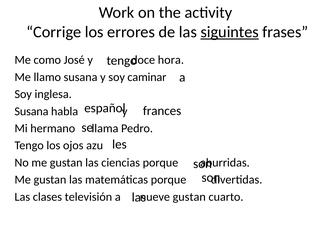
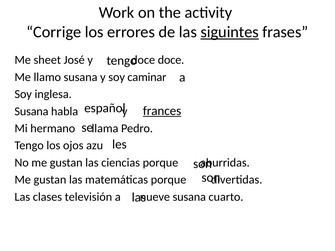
como: como -> sheet
doce hora: hora -> doce
frances underline: none -> present
gustan at (189, 197): gustan -> susana
